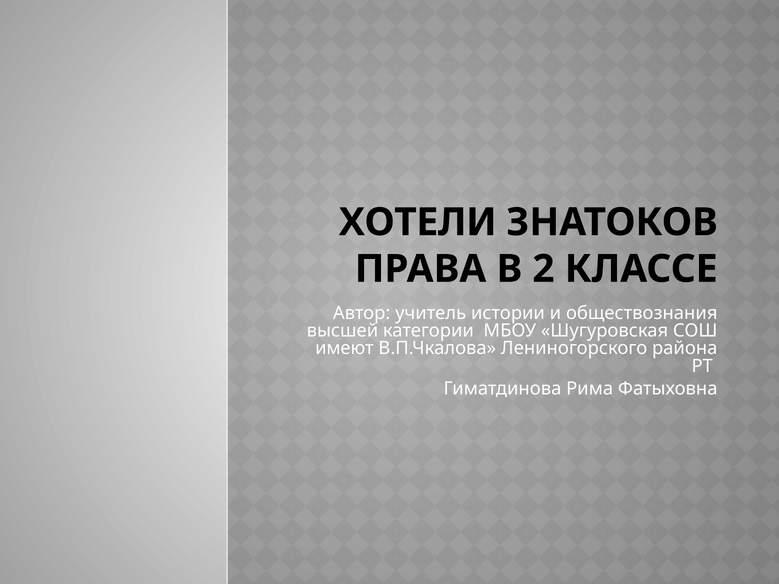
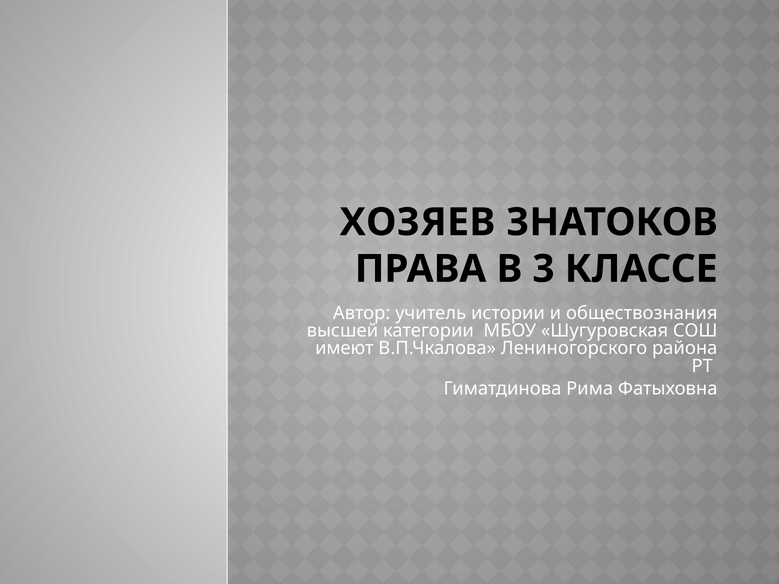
ХОТЕЛИ: ХОТЕЛИ -> ХОЗЯЕВ
2: 2 -> 3
